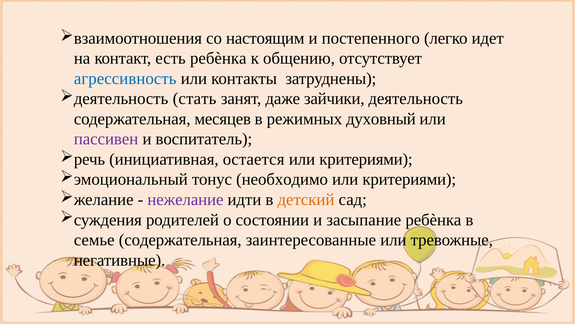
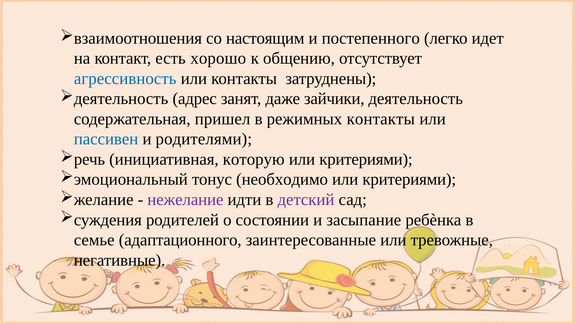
есть ребѐнка: ребѐнка -> хорошо
стать: стать -> адрес
месяцев: месяцев -> пришел
режимных духовный: духовный -> контакты
пассивен colour: purple -> blue
воспитатель: воспитатель -> родителями
остается: остается -> которую
детский colour: orange -> purple
семье содержательная: содержательная -> адаптационного
